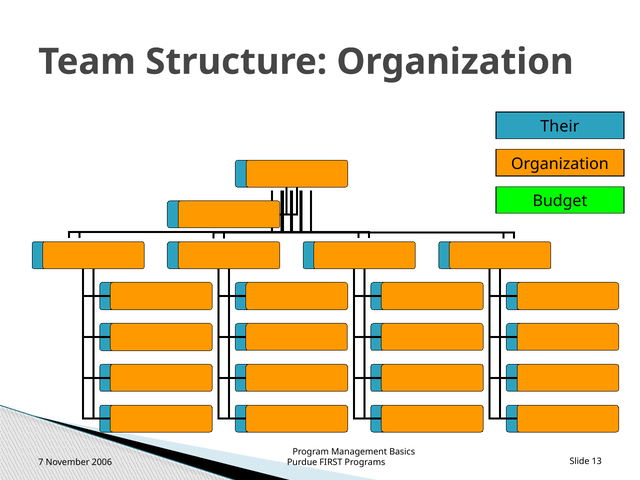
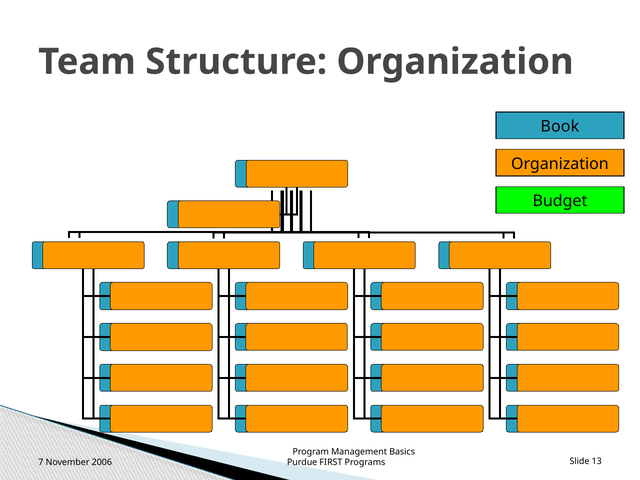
Their: Their -> Book
